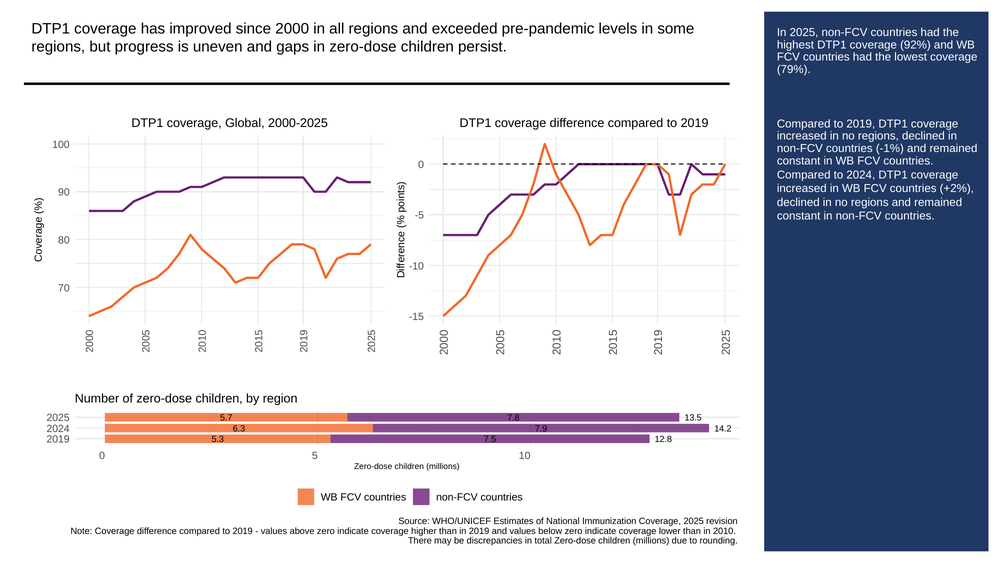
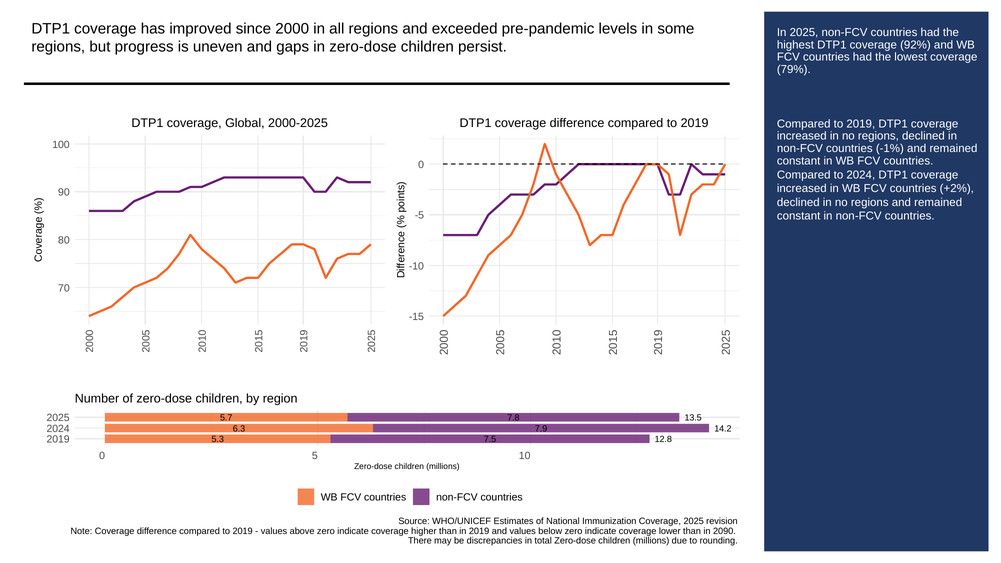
2010: 2010 -> 2090
